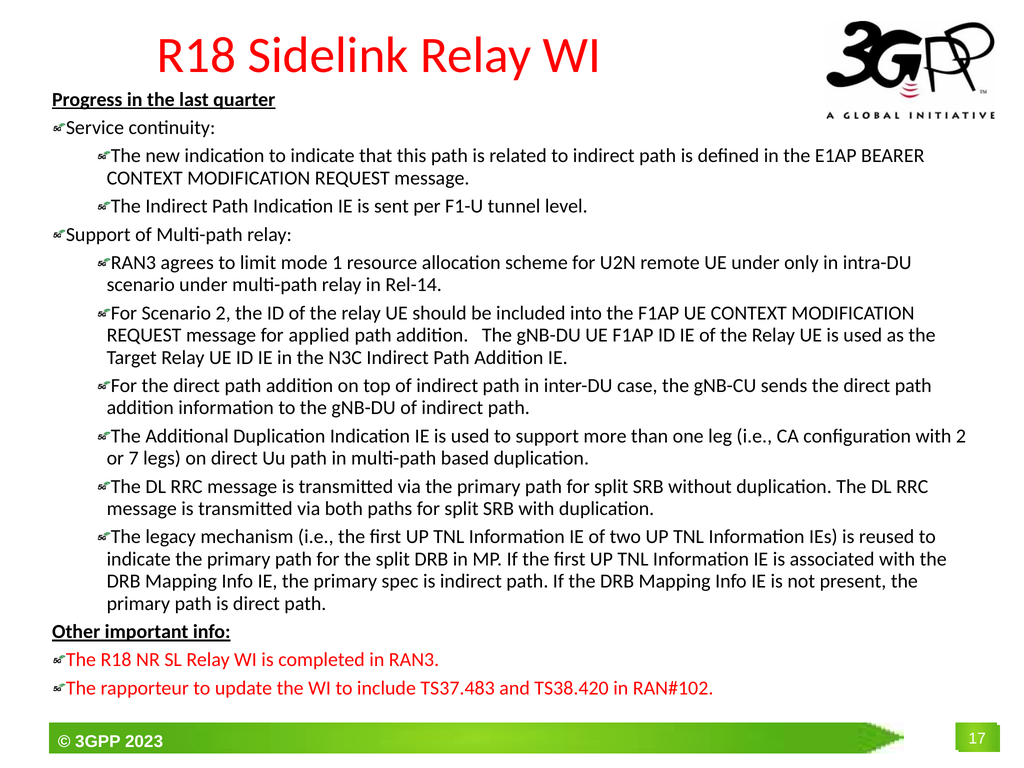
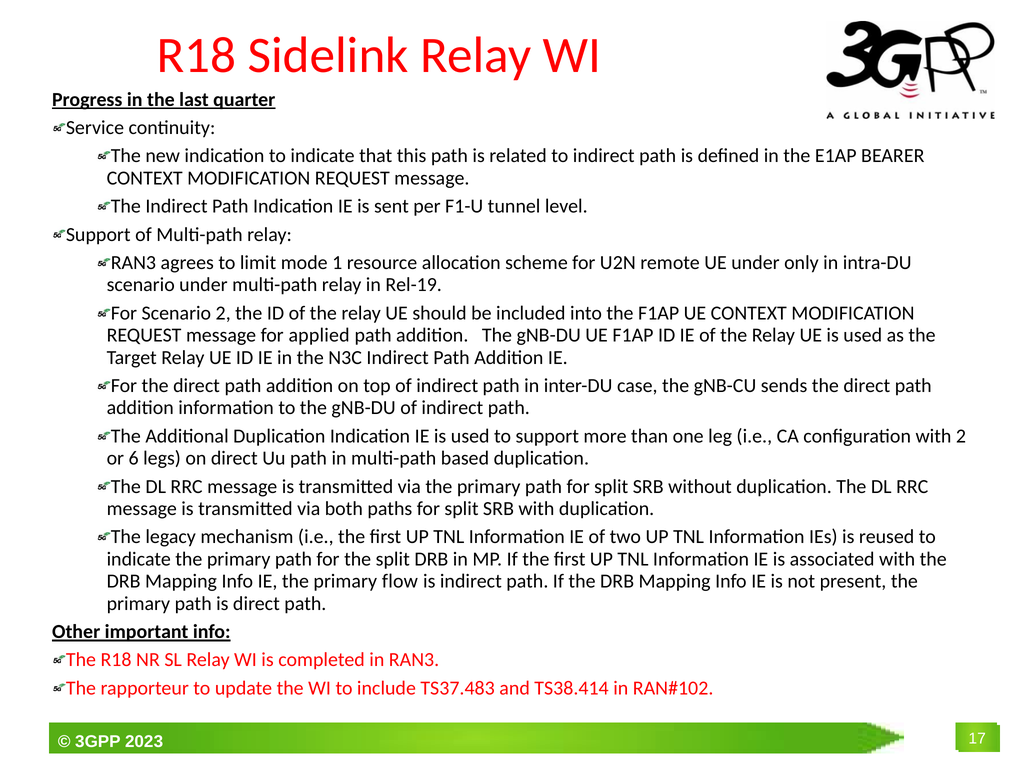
Rel-14: Rel-14 -> Rel-19
7: 7 -> 6
spec: spec -> flow
TS38.420: TS38.420 -> TS38.414
